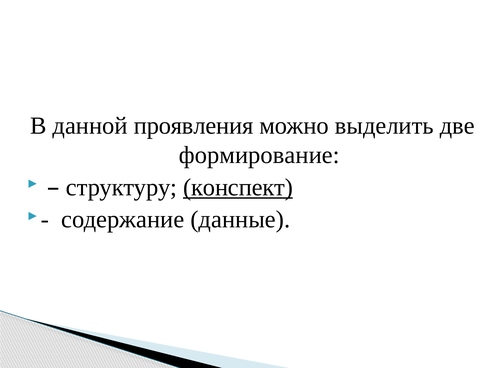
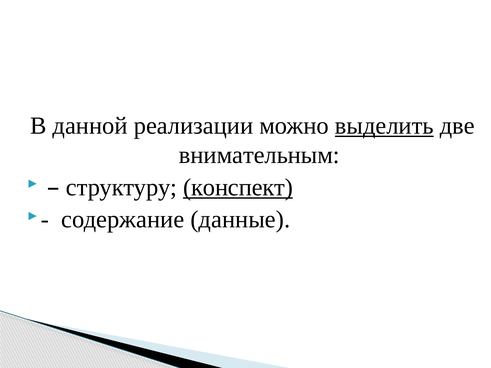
проявления: проявления -> реализации
выделить underline: none -> present
формирование: формирование -> внимательным
